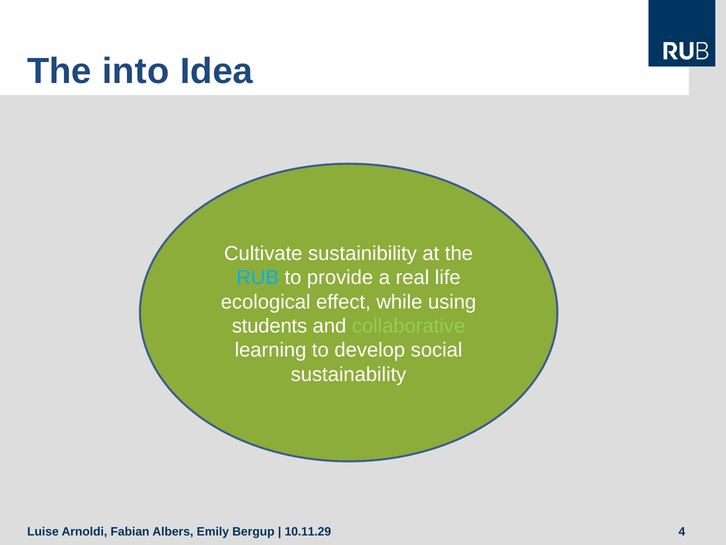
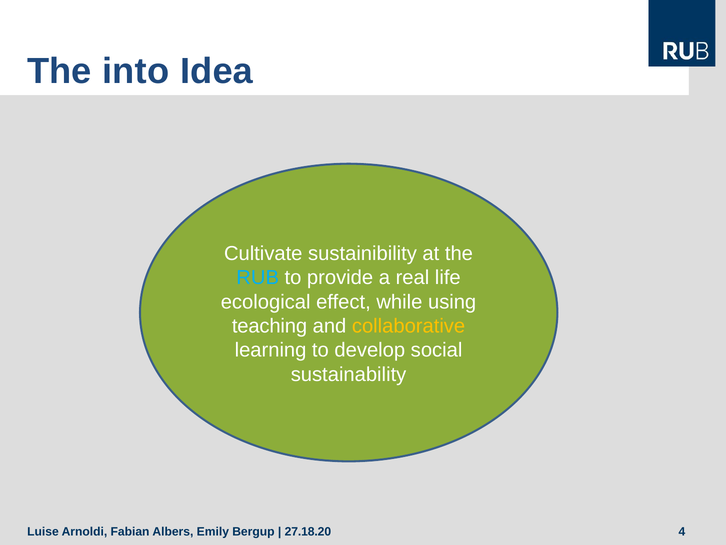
students: students -> teaching
collaborative colour: light green -> yellow
10.11.29: 10.11.29 -> 27.18.20
